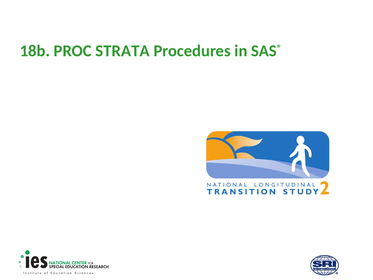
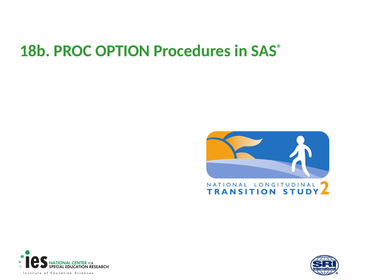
STRATA: STRATA -> OPTION
